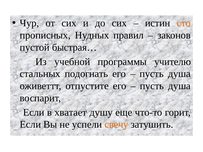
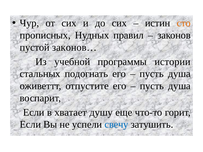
быстрая…: быстрая… -> законов…
учителю: учителю -> истории
свечу colour: orange -> blue
